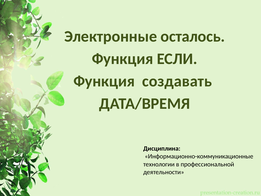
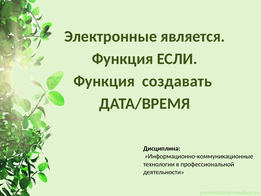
осталось: осталось -> является
